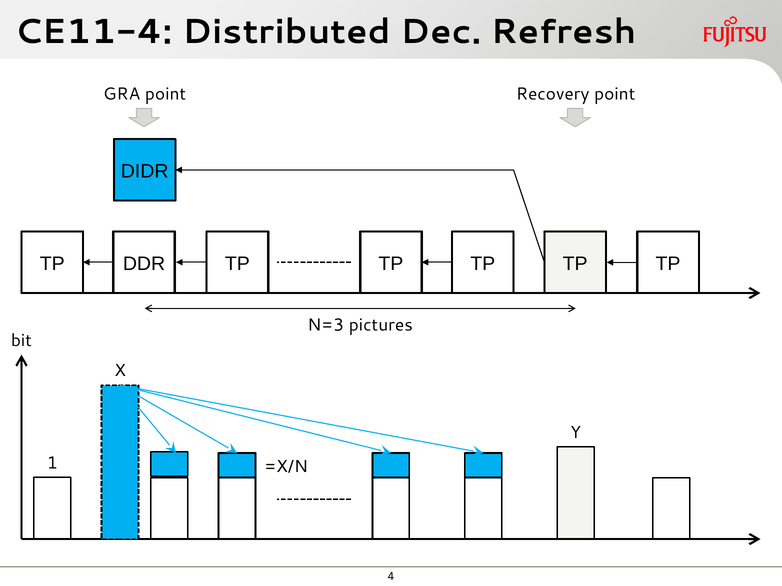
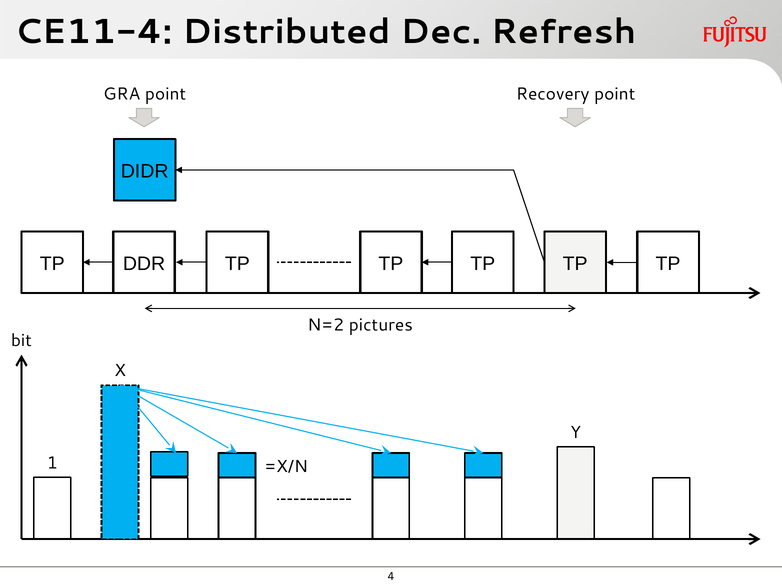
N=3: N=3 -> N=2
